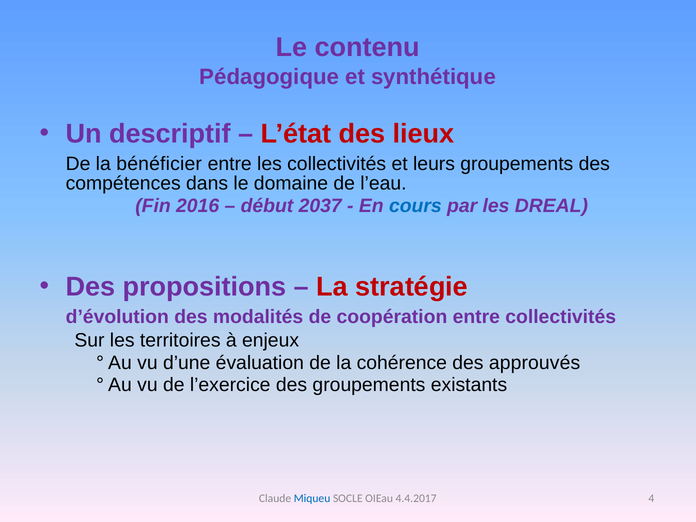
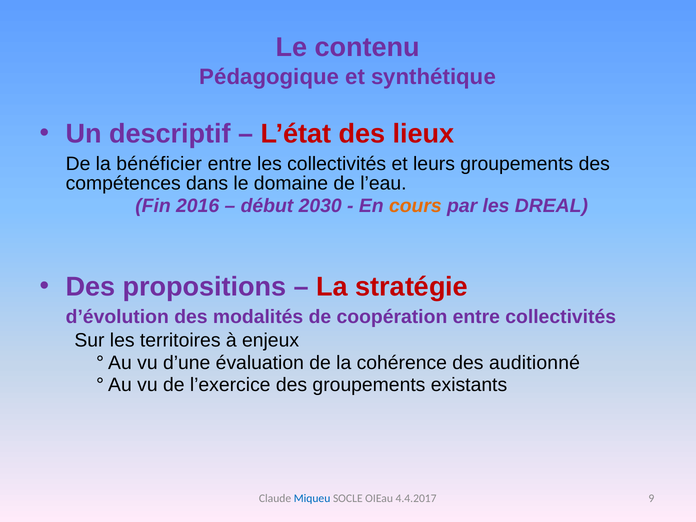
2037: 2037 -> 2030
cours colour: blue -> orange
approuvés: approuvés -> auditionné
4: 4 -> 9
